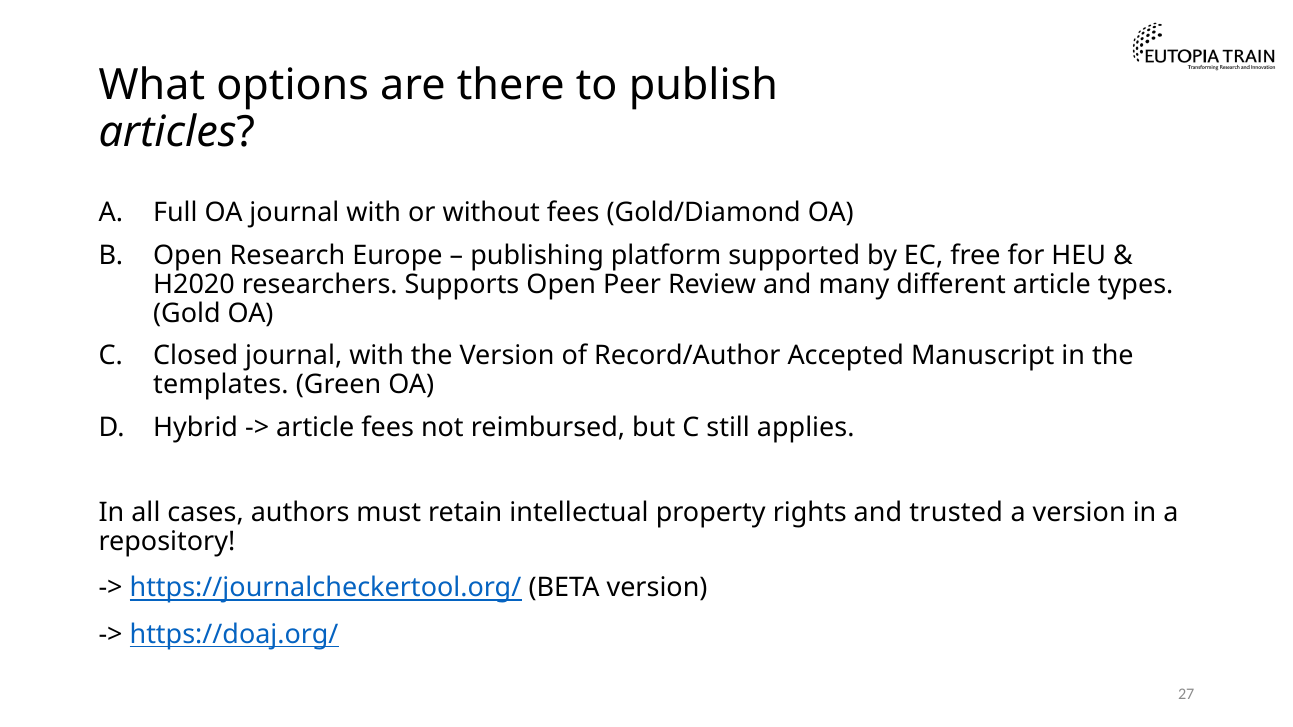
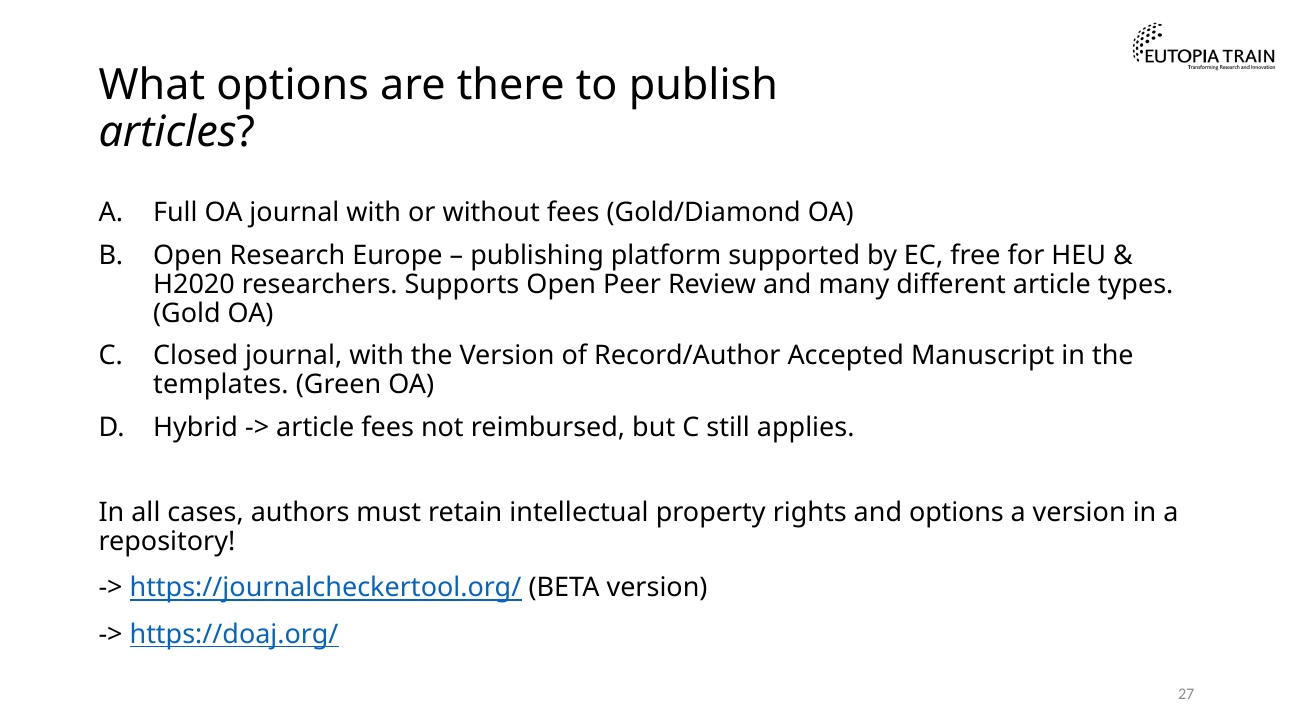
and trusted: trusted -> options
